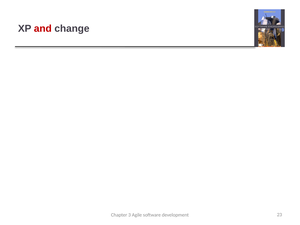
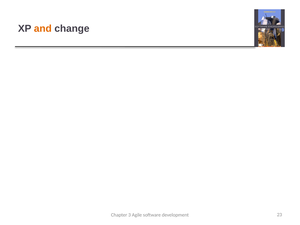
and at (43, 28) colour: red -> orange
